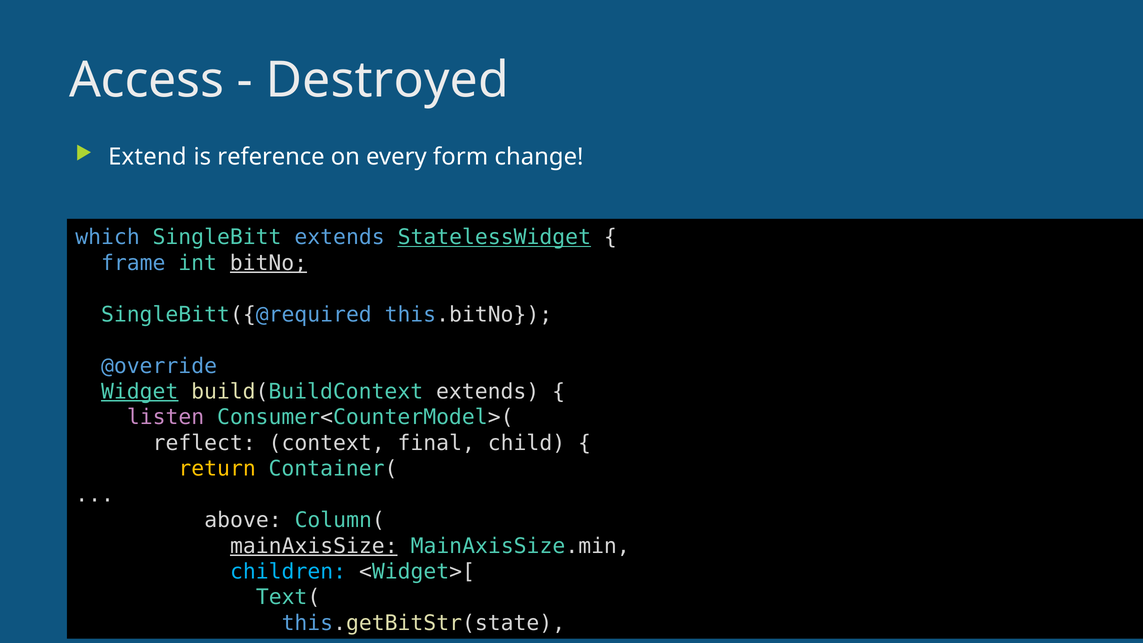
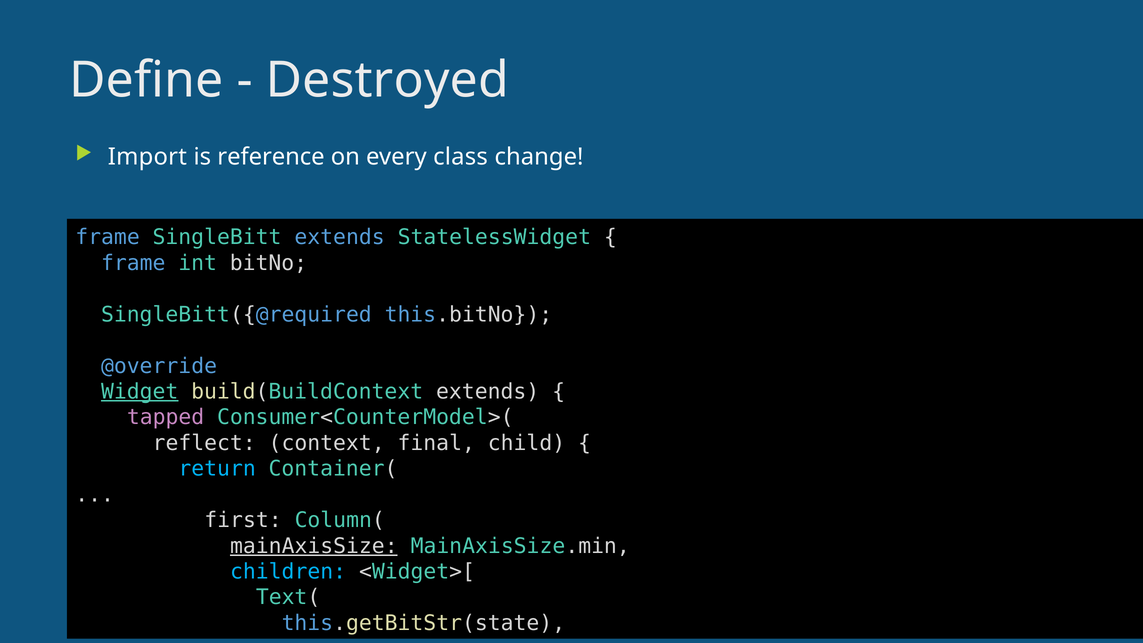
Access: Access -> Define
Extend: Extend -> Import
form: form -> class
which at (108, 237): which -> frame
StatelessWidget underline: present -> none
bitNo underline: present -> none
listen: listen -> tapped
return colour: yellow -> light blue
above: above -> first
